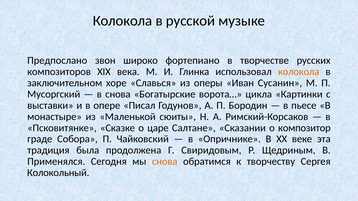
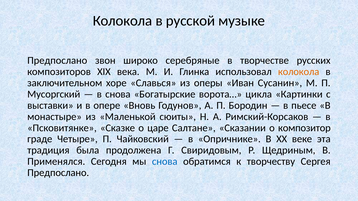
фортепиано: фортепиано -> серебряные
Писал: Писал -> Вновь
Собора: Собора -> Четыре
снова at (165, 162) colour: orange -> blue
Колокольный at (58, 173): Колокольный -> Предпослано
